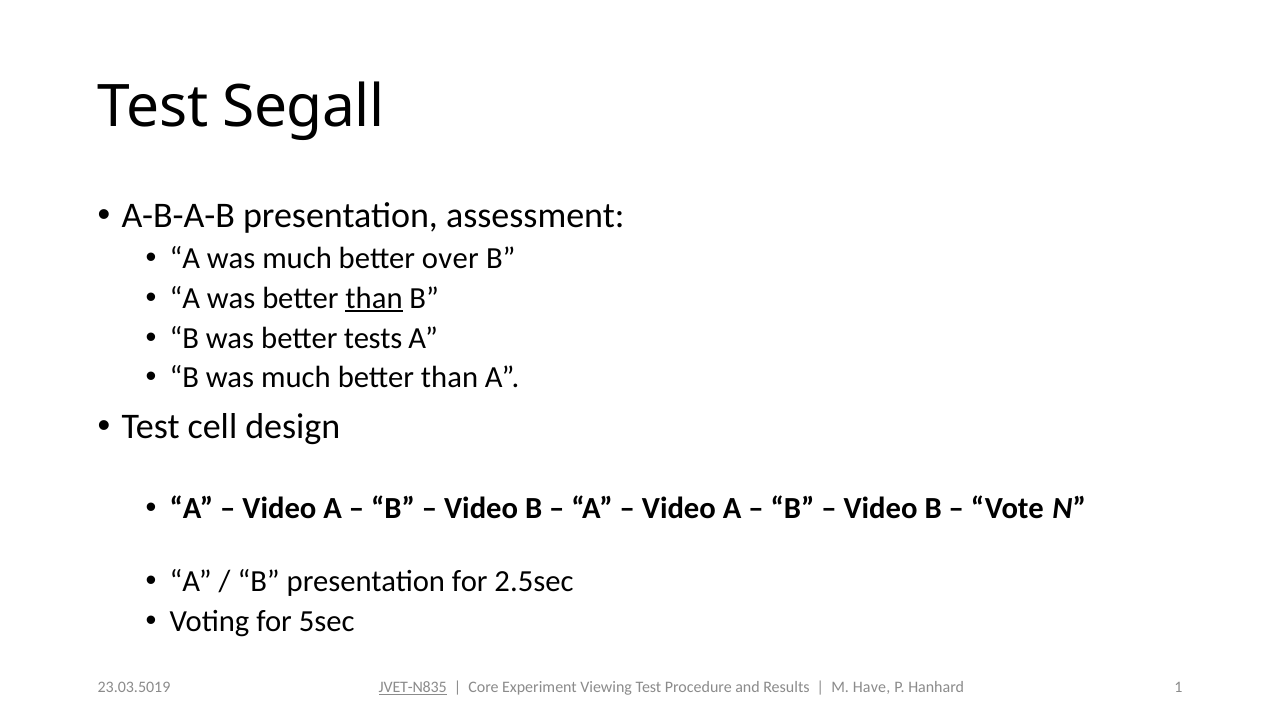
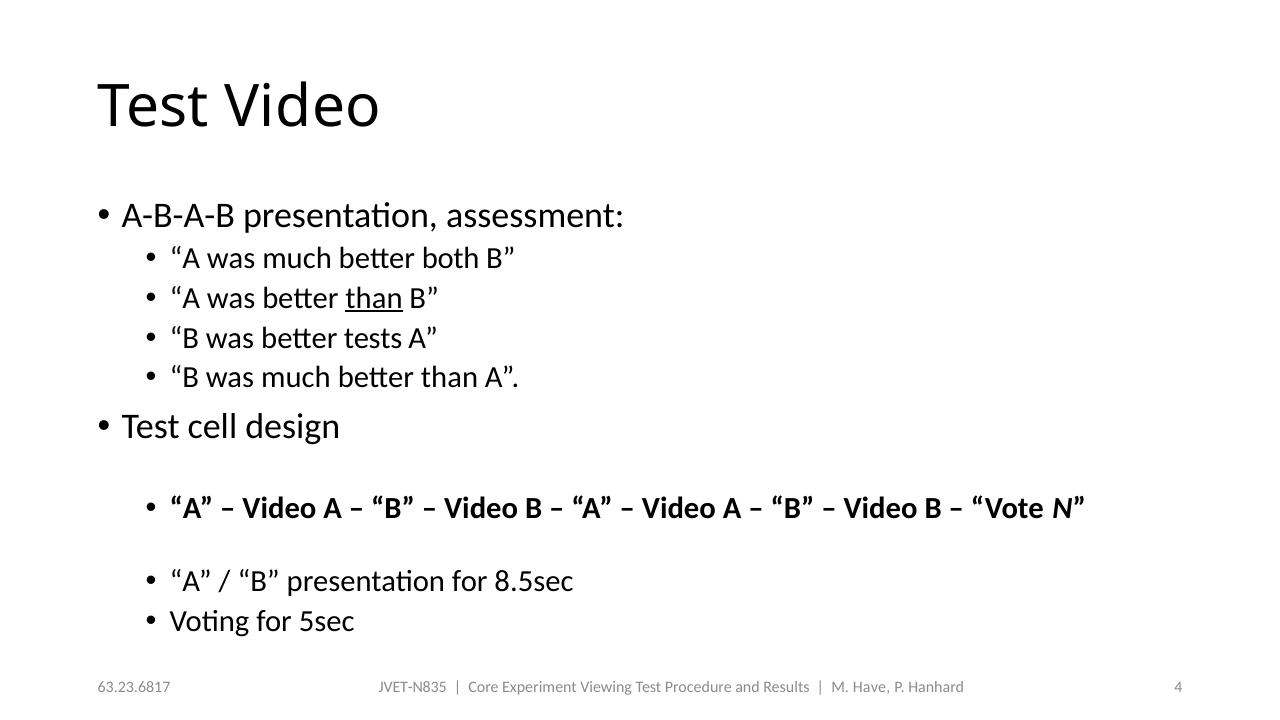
Test Segall: Segall -> Video
over: over -> both
2.5sec: 2.5sec -> 8.5sec
JVET-N835 underline: present -> none
1: 1 -> 4
23.03.5019: 23.03.5019 -> 63.23.6817
